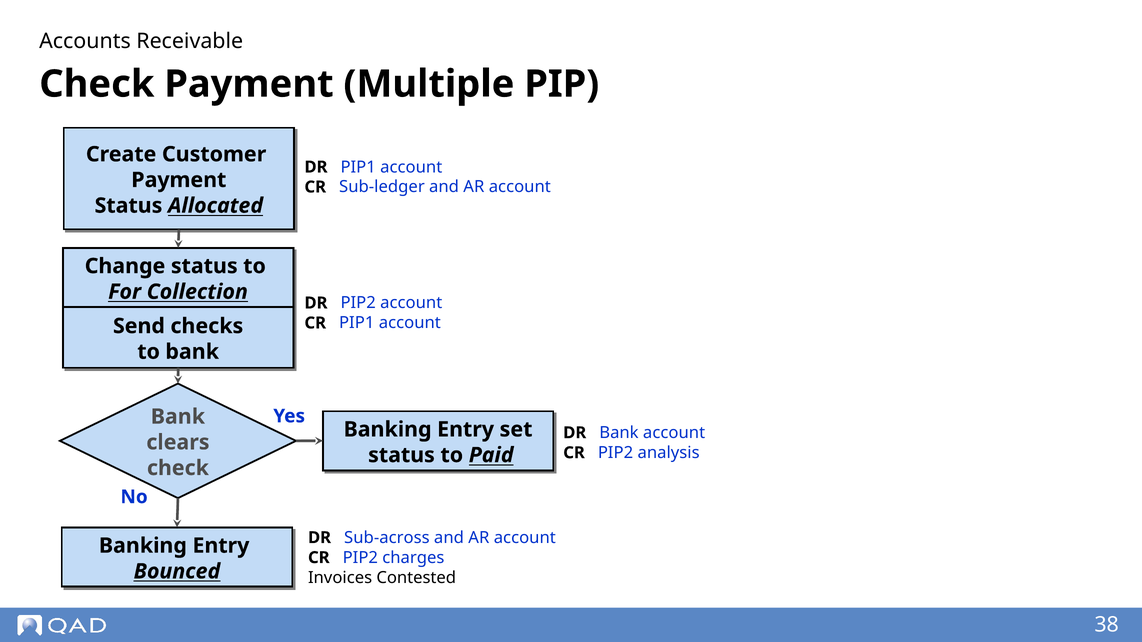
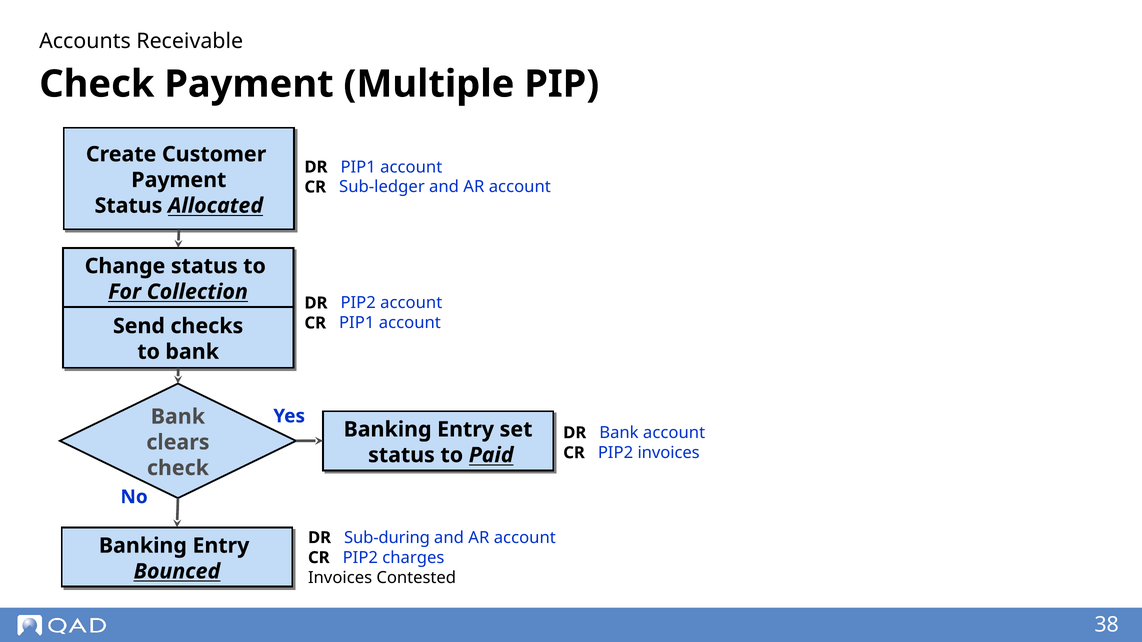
PIP2 analysis: analysis -> invoices
Sub-across: Sub-across -> Sub-during
